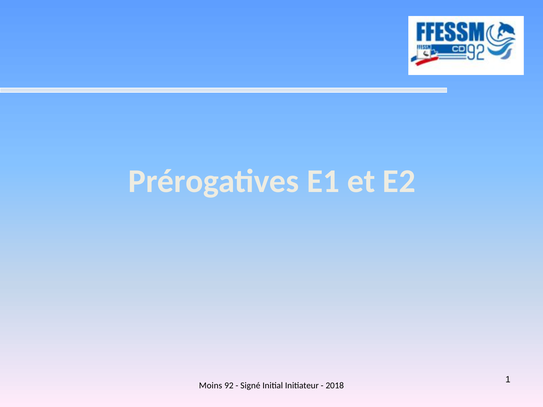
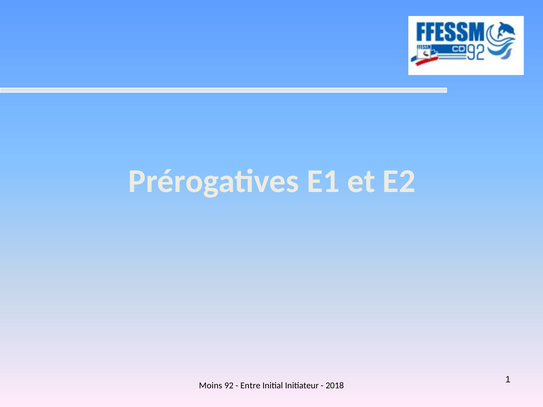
Signé: Signé -> Entre
